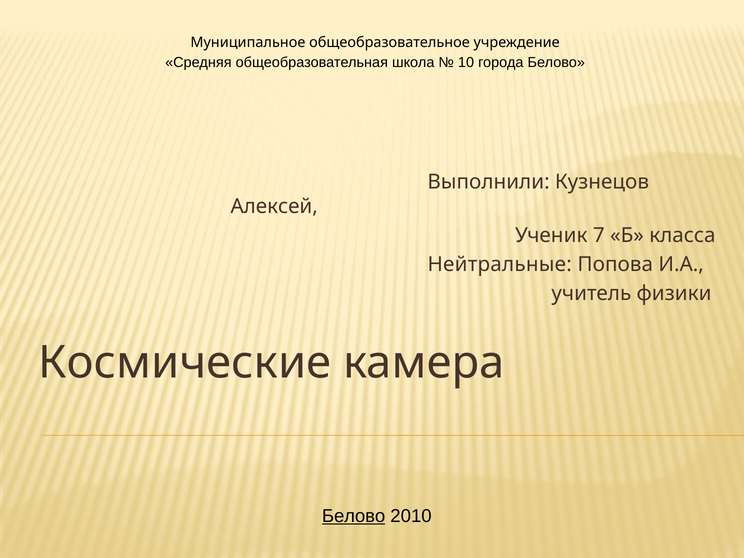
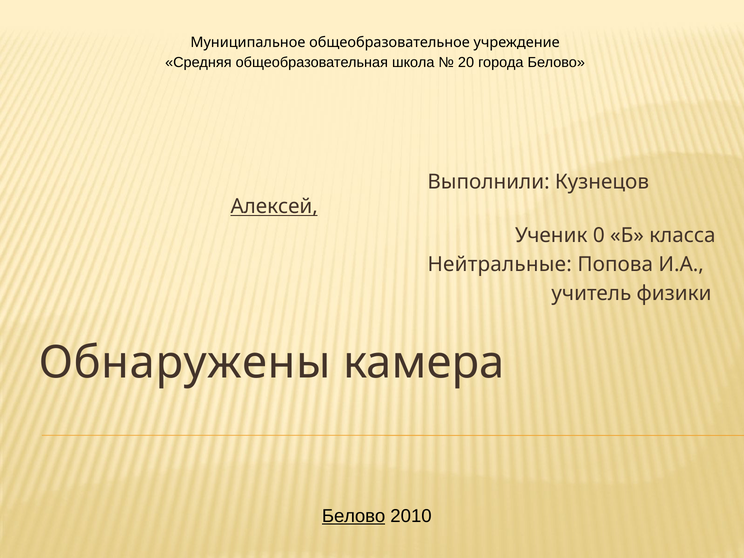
10: 10 -> 20
Алексей underline: none -> present
7: 7 -> 0
Космические: Космические -> Обнаружены
